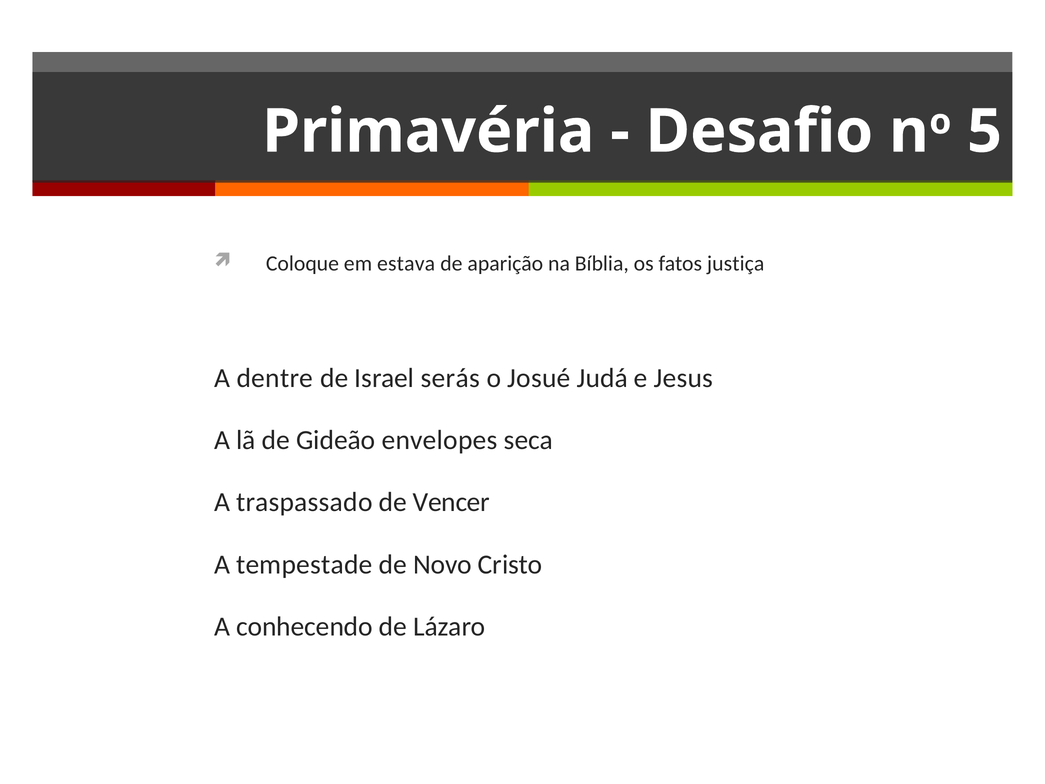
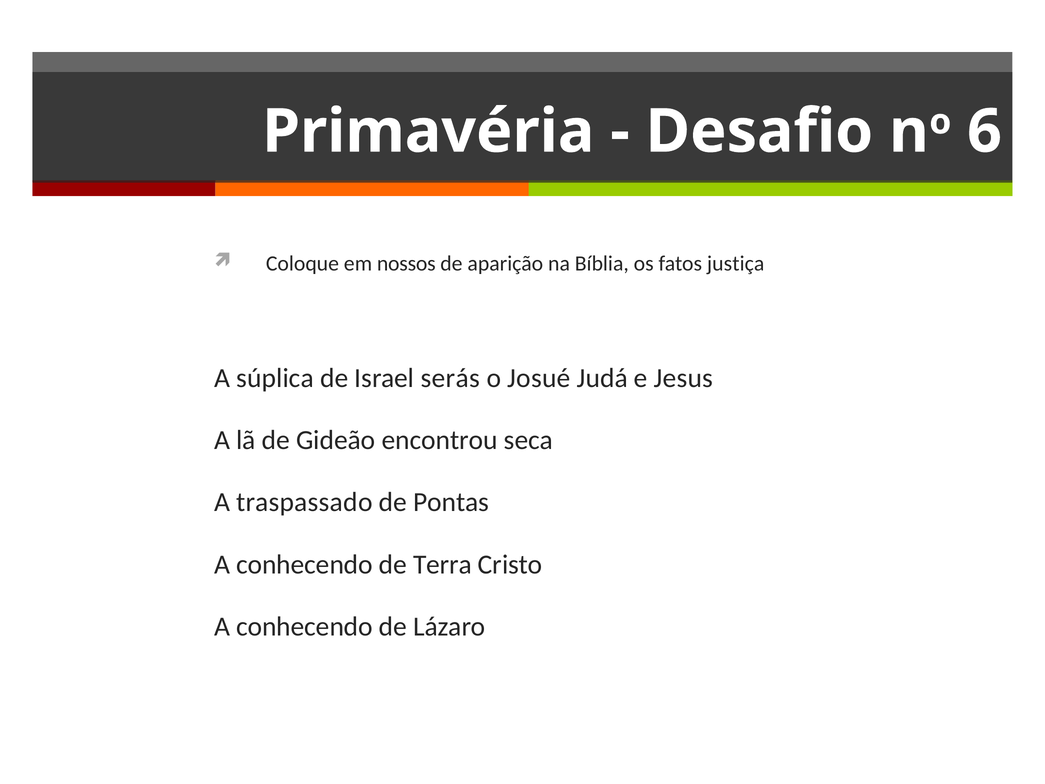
5: 5 -> 6
estava: estava -> nossos
dentre: dentre -> súplica
envelopes: envelopes -> encontrou
Vencer: Vencer -> Pontas
tempestade at (304, 564): tempestade -> conhecendo
Novo: Novo -> Terra
